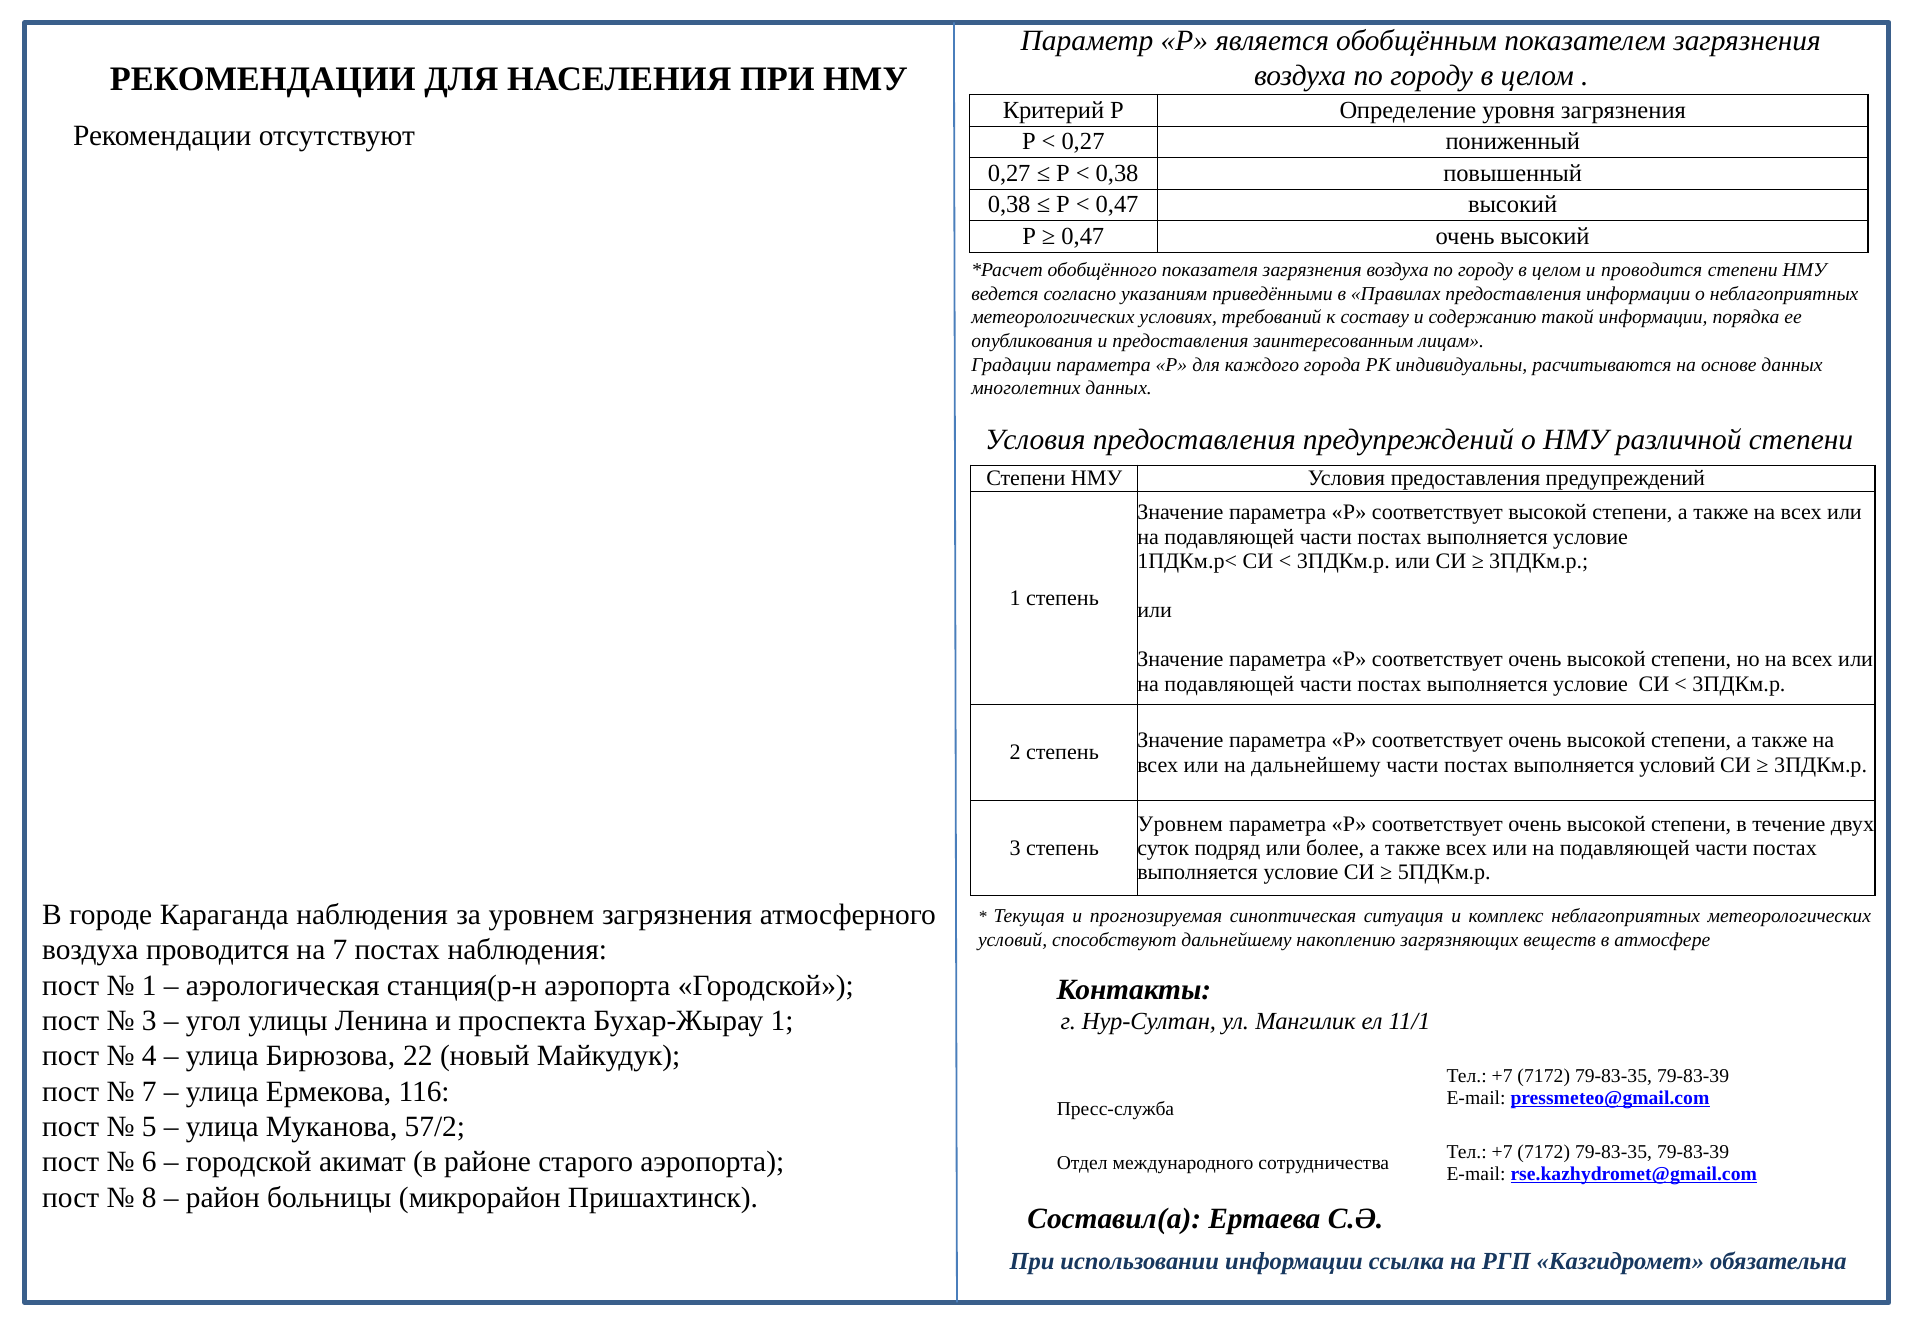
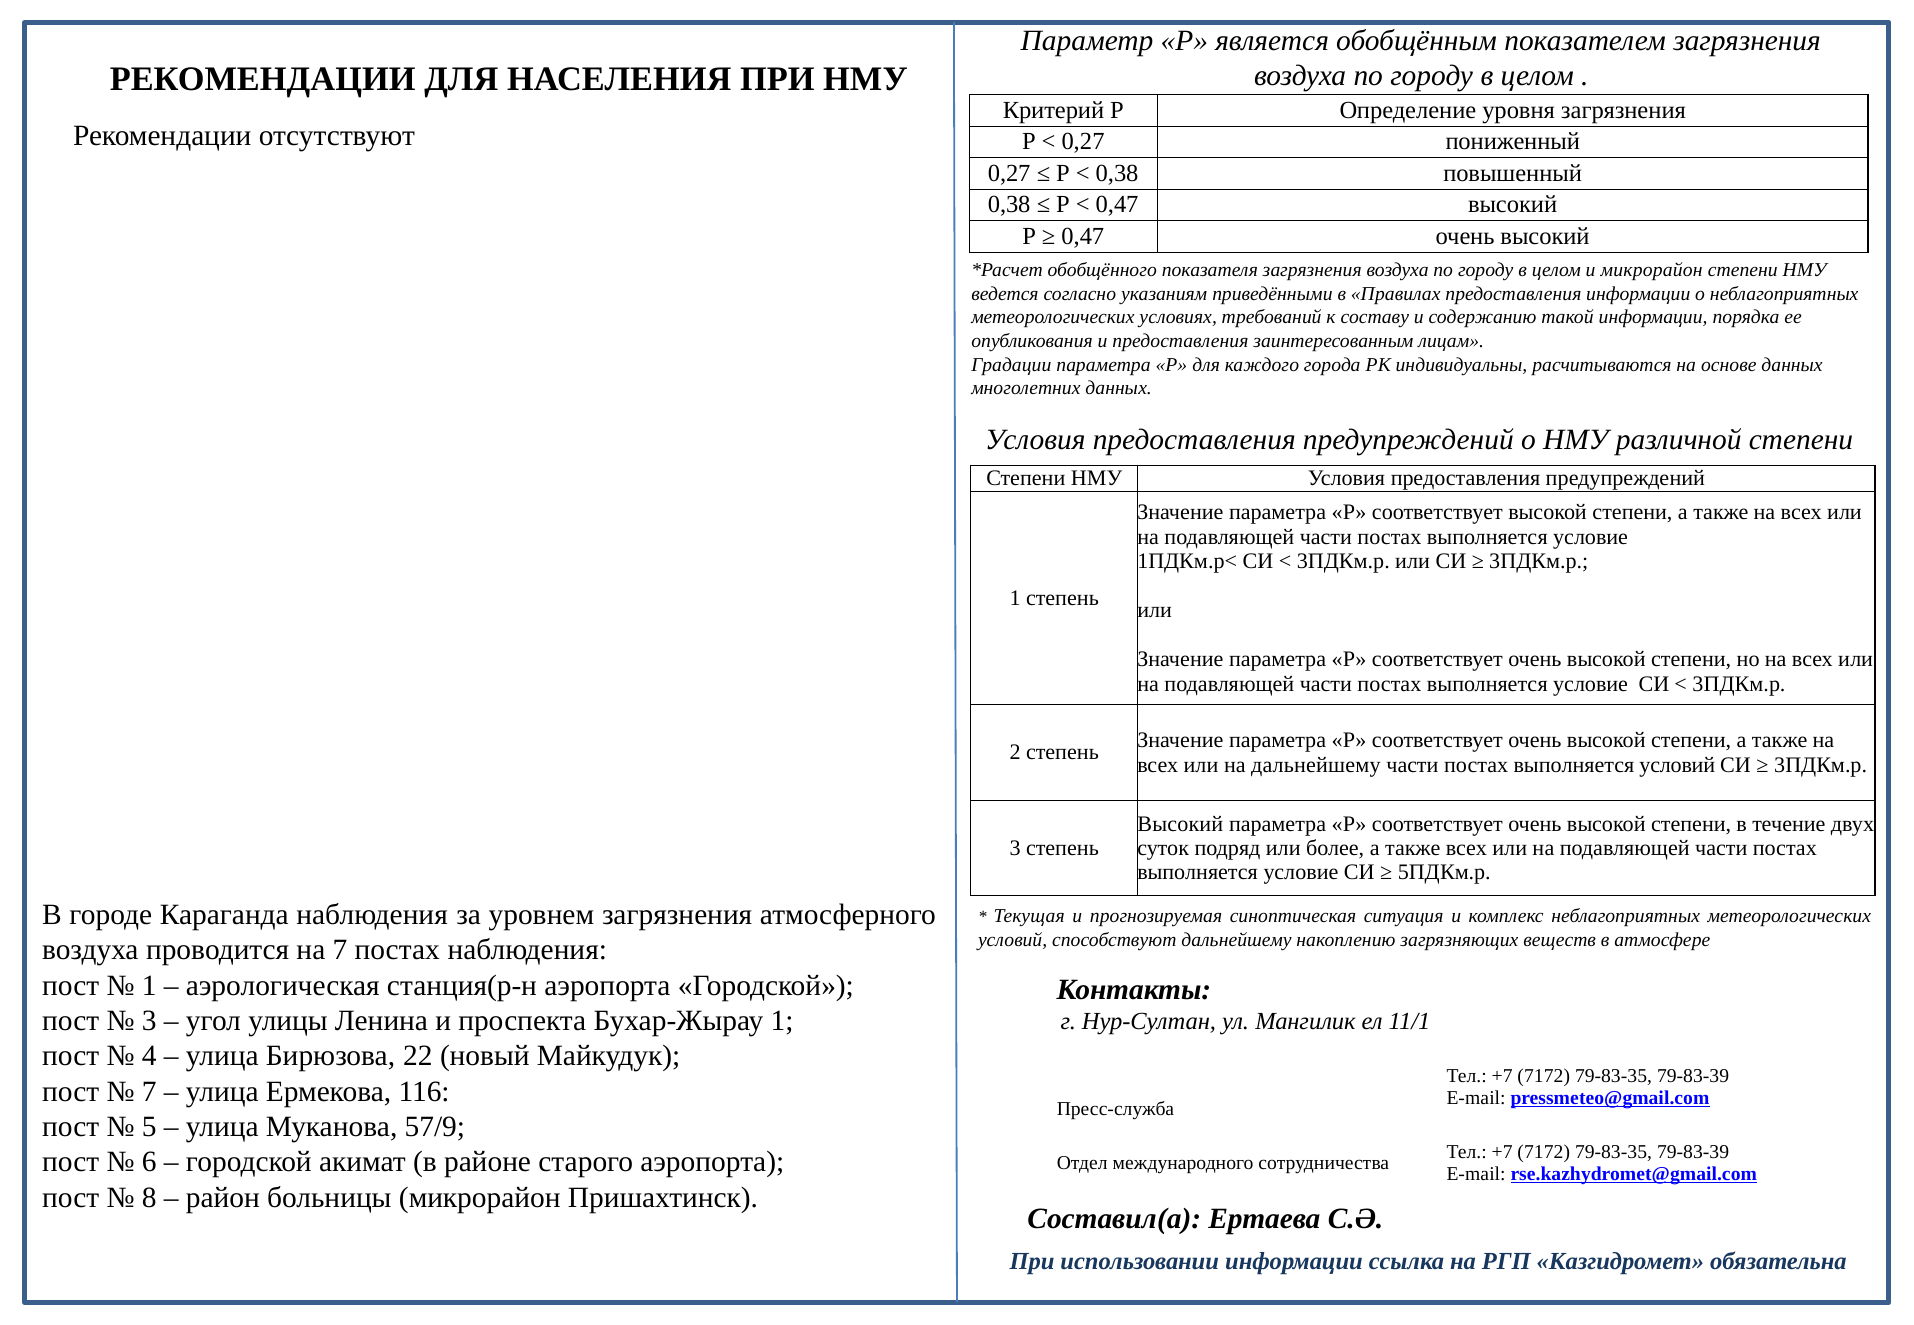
и проводится: проводится -> микрорайон
Уровнем at (1180, 824): Уровнем -> Высокий
57/2: 57/2 -> 57/9
